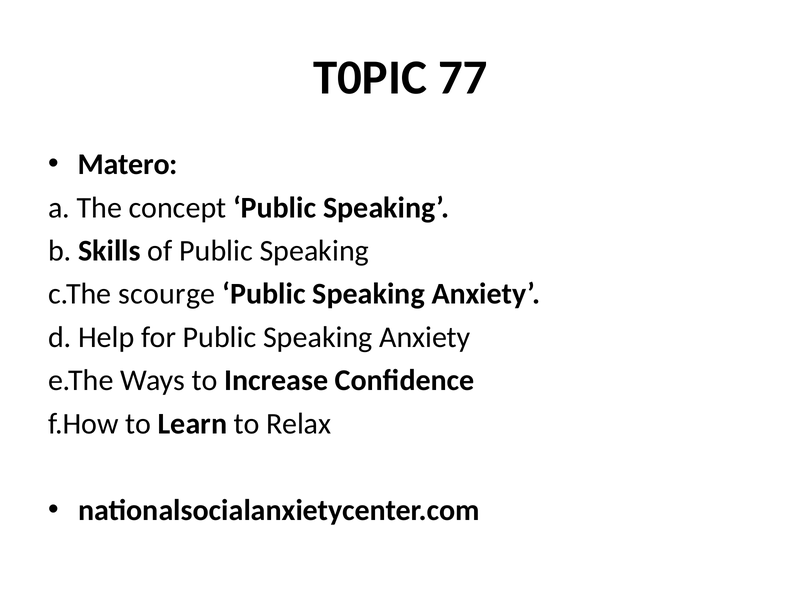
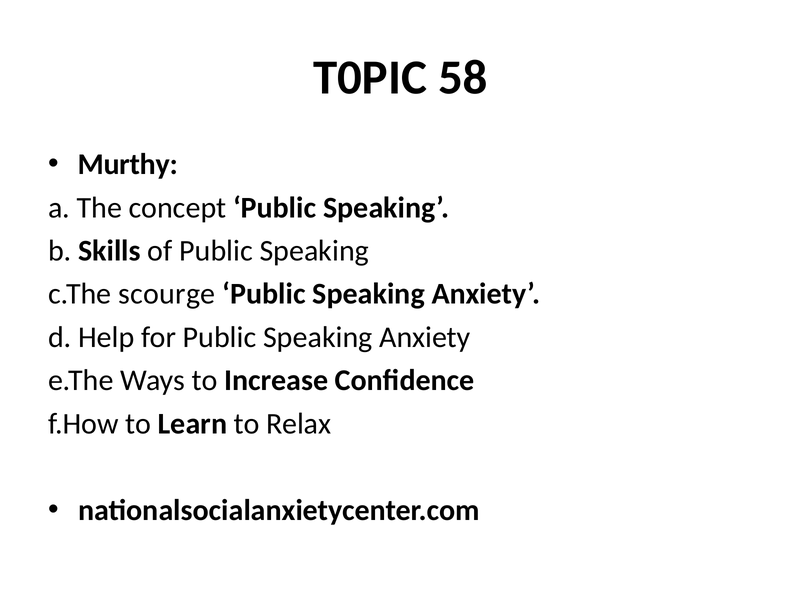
77: 77 -> 58
Matero: Matero -> Murthy
